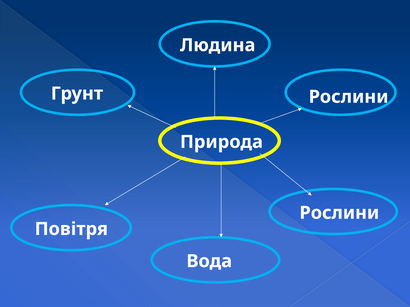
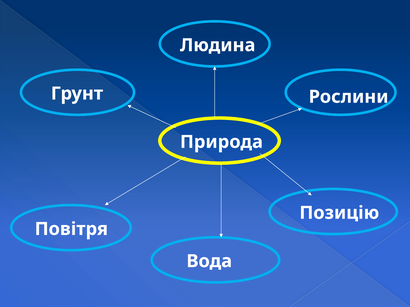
Рослини at (339, 213): Рослини -> Позицію
